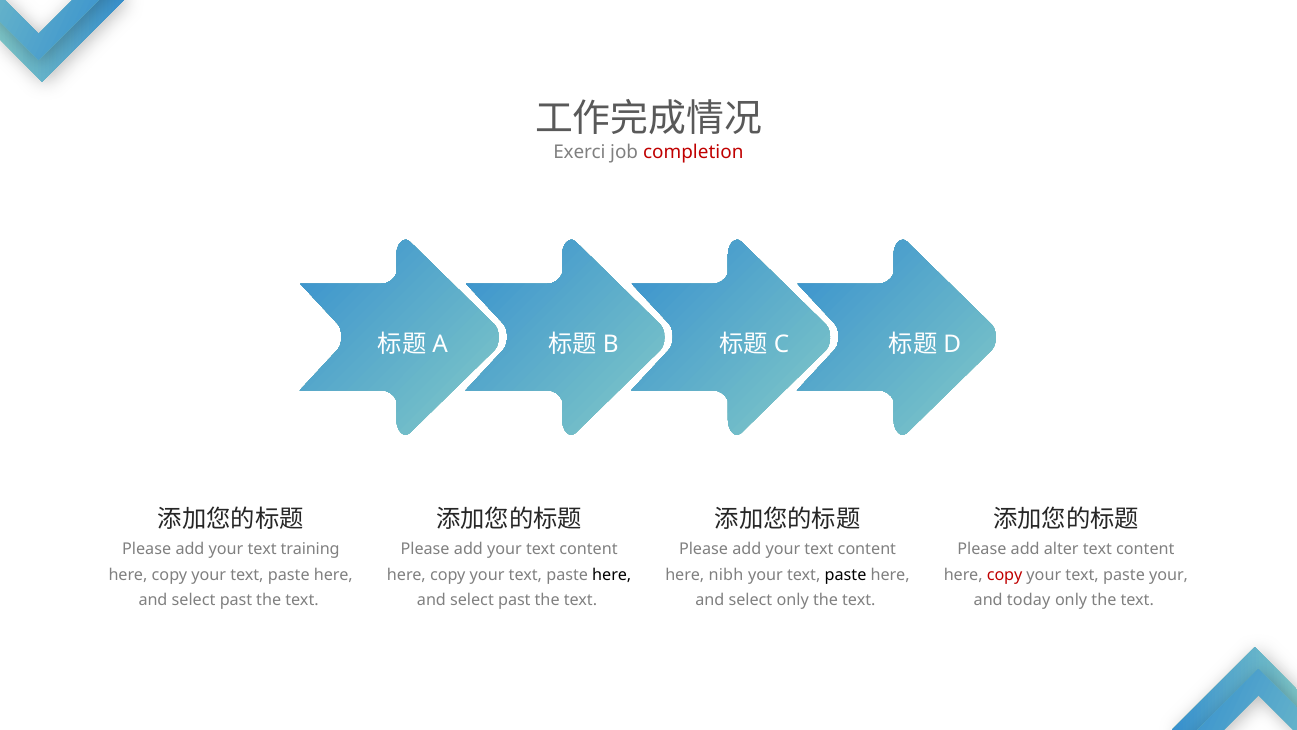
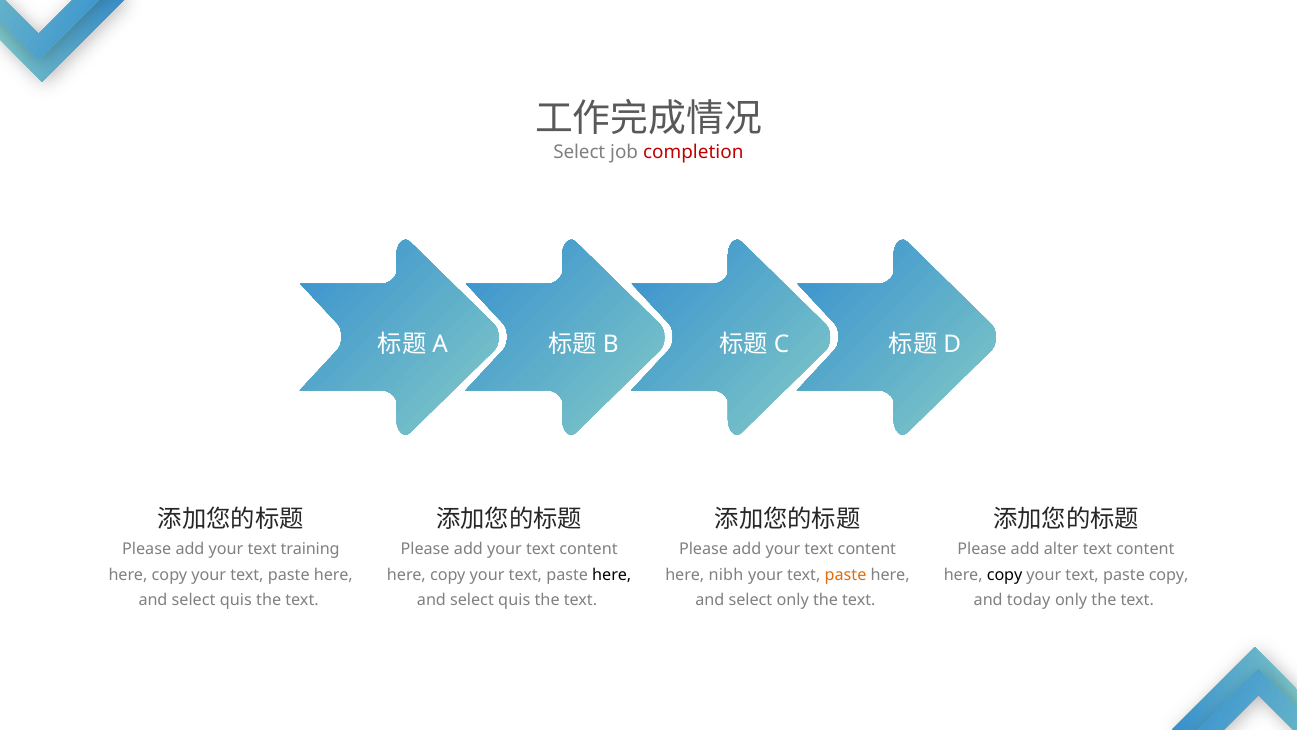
Exerci at (579, 152): Exerci -> Select
paste at (846, 574) colour: black -> orange
copy at (1005, 574) colour: red -> black
paste your: your -> copy
past at (236, 600): past -> quis
past at (514, 600): past -> quis
